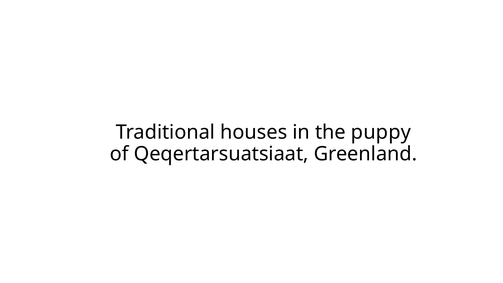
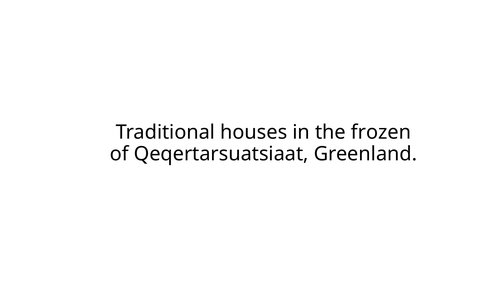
puppy: puppy -> frozen
